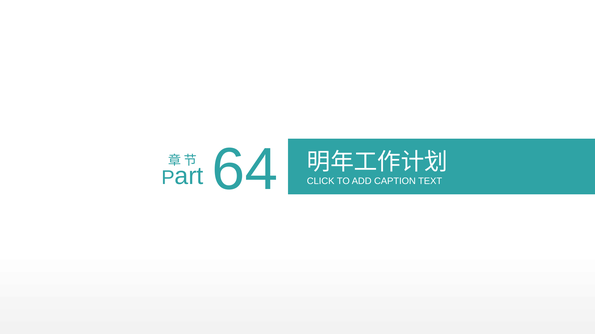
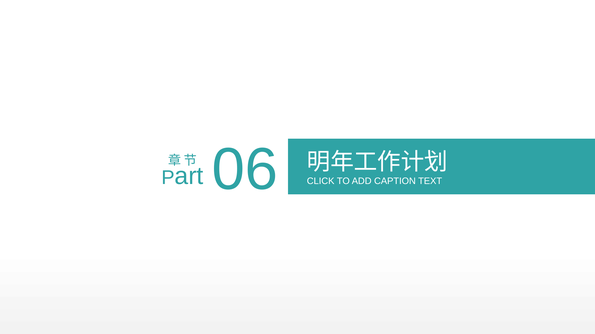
64: 64 -> 06
